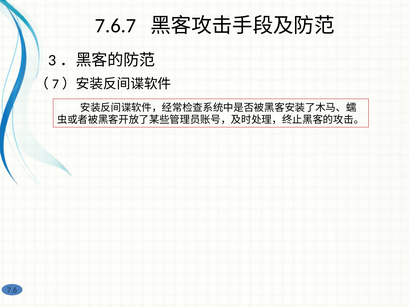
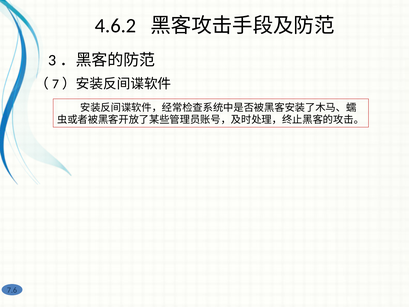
7.6.7: 7.6.7 -> 4.6.2
